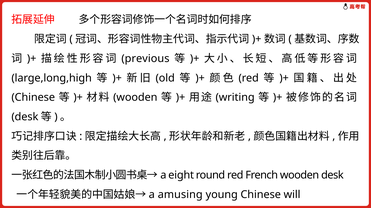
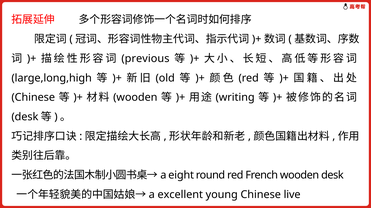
amusing: amusing -> excellent
will: will -> live
